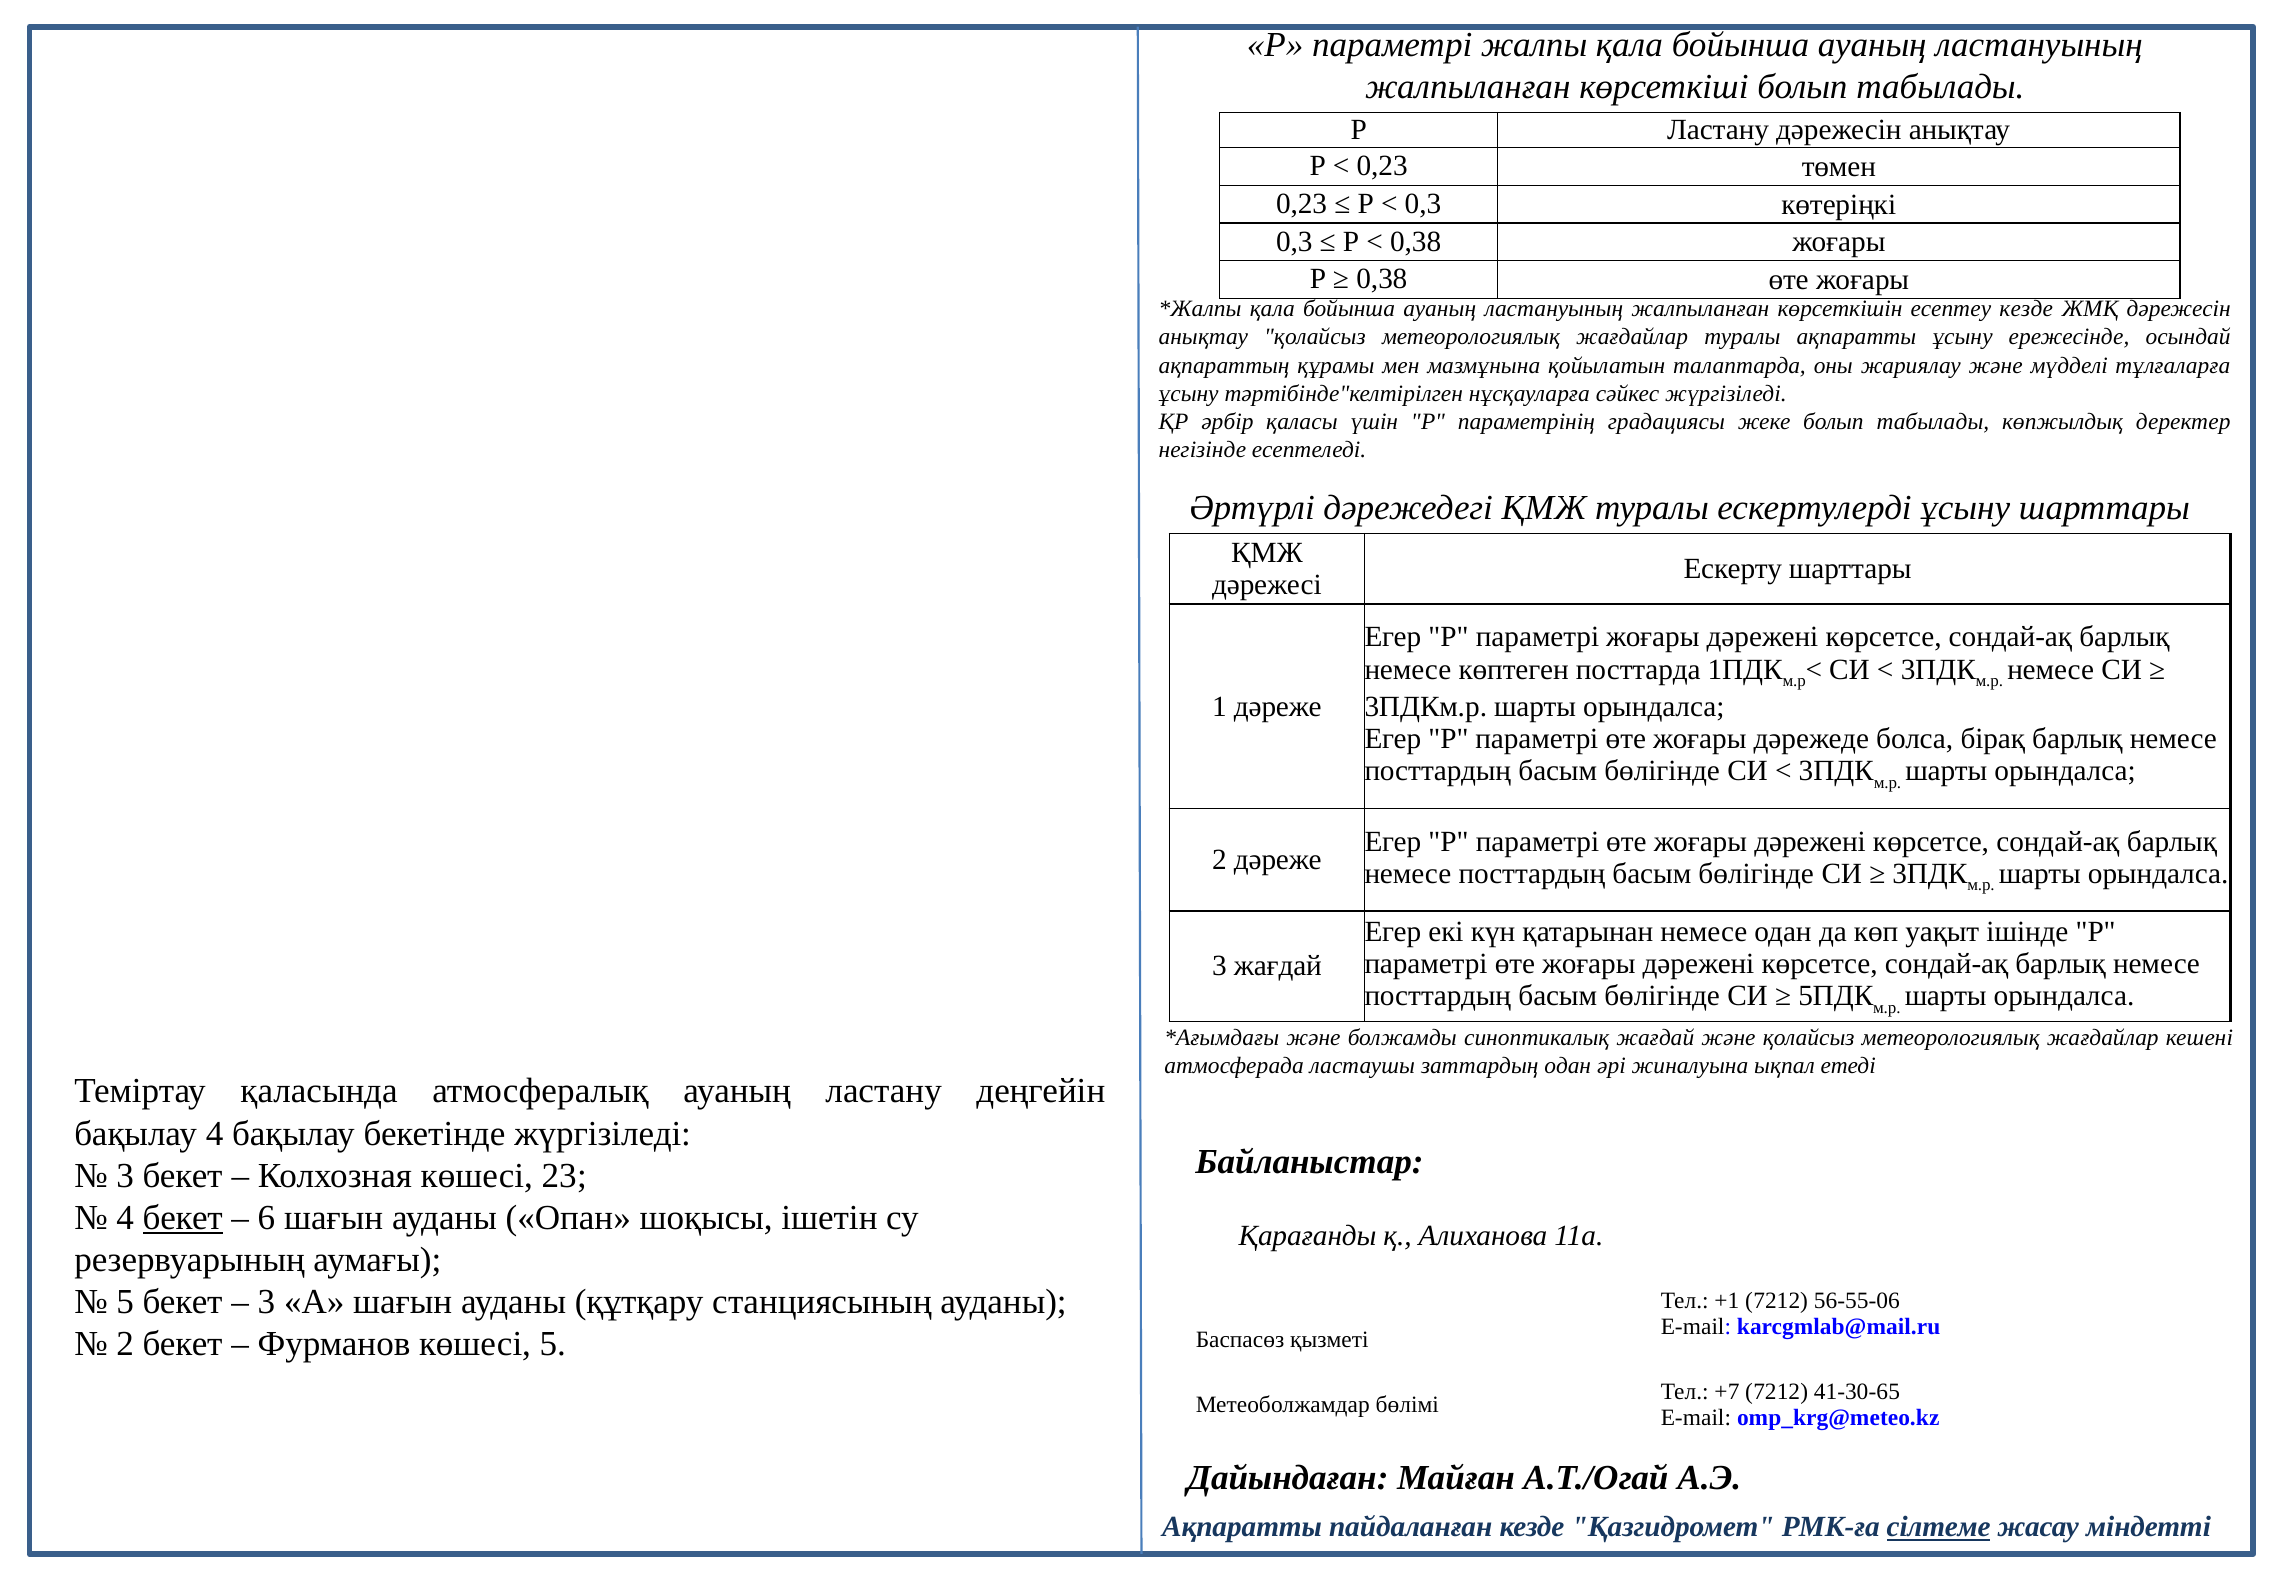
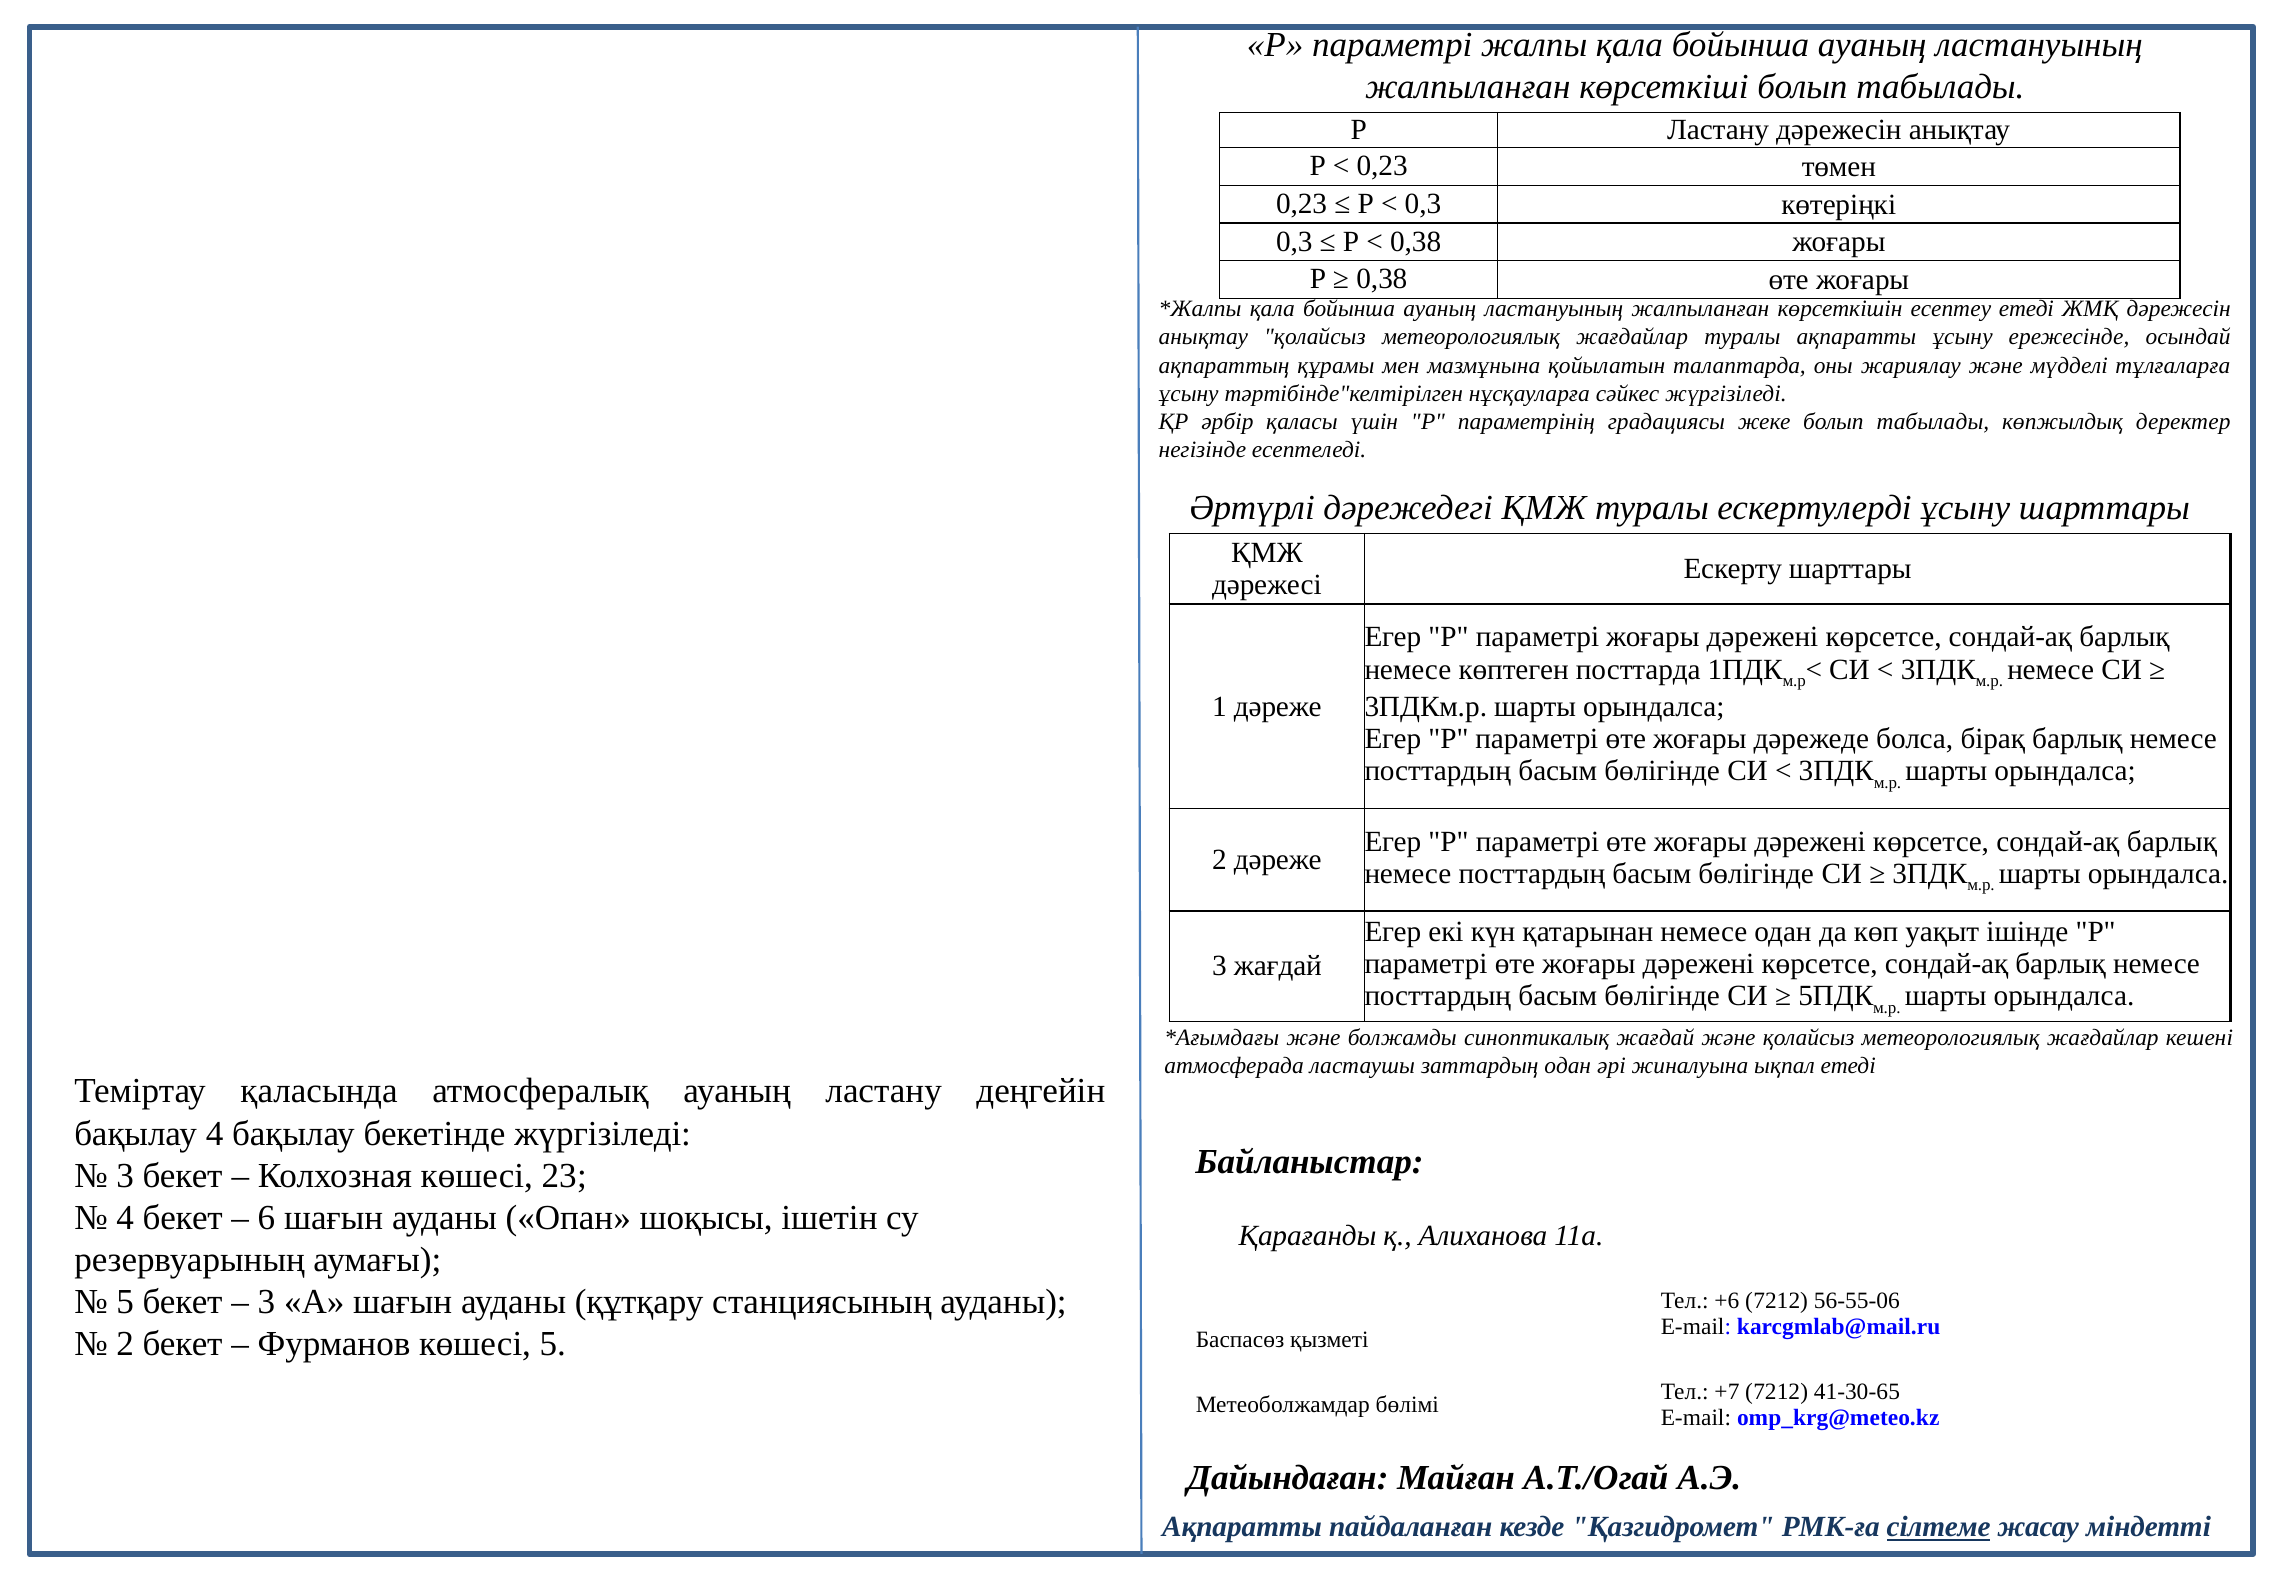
есептеу кезде: кезде -> етеді
бекет at (183, 1217) underline: present -> none
+1: +1 -> +6
